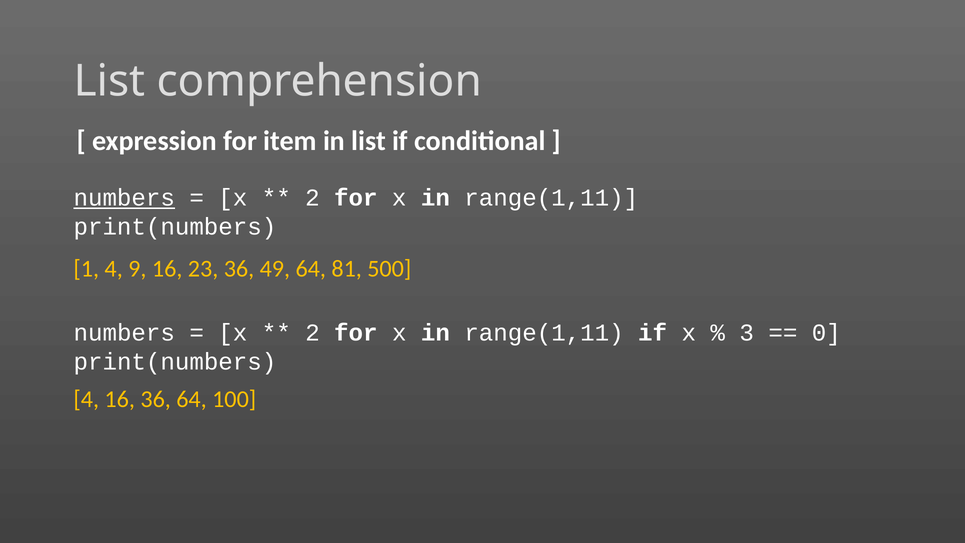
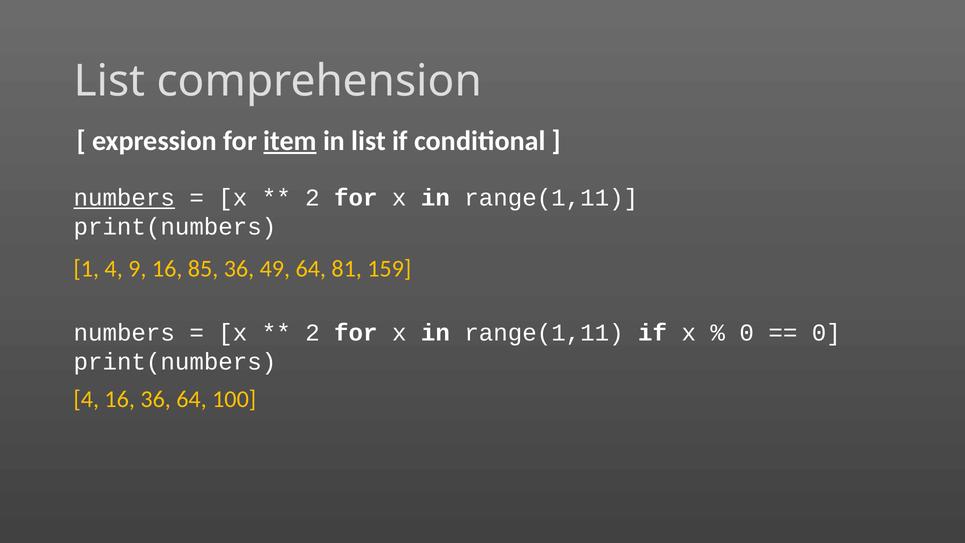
item underline: none -> present
23: 23 -> 85
500: 500 -> 159
3 at (747, 333): 3 -> 0
